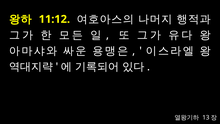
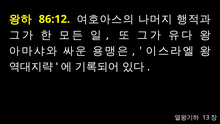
11:12: 11:12 -> 86:12
